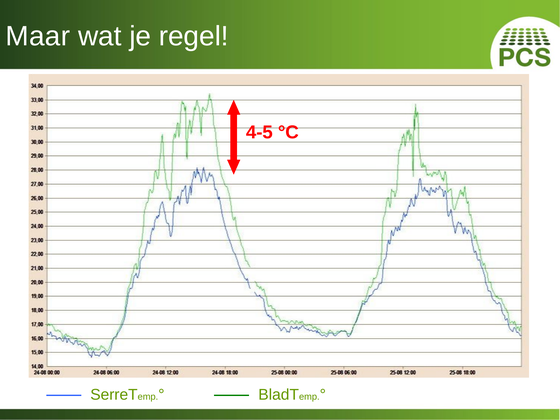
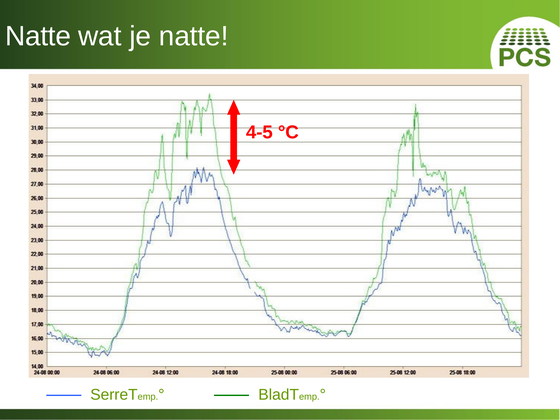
Maar at (38, 36): Maar -> Natte
je regel: regel -> natte
